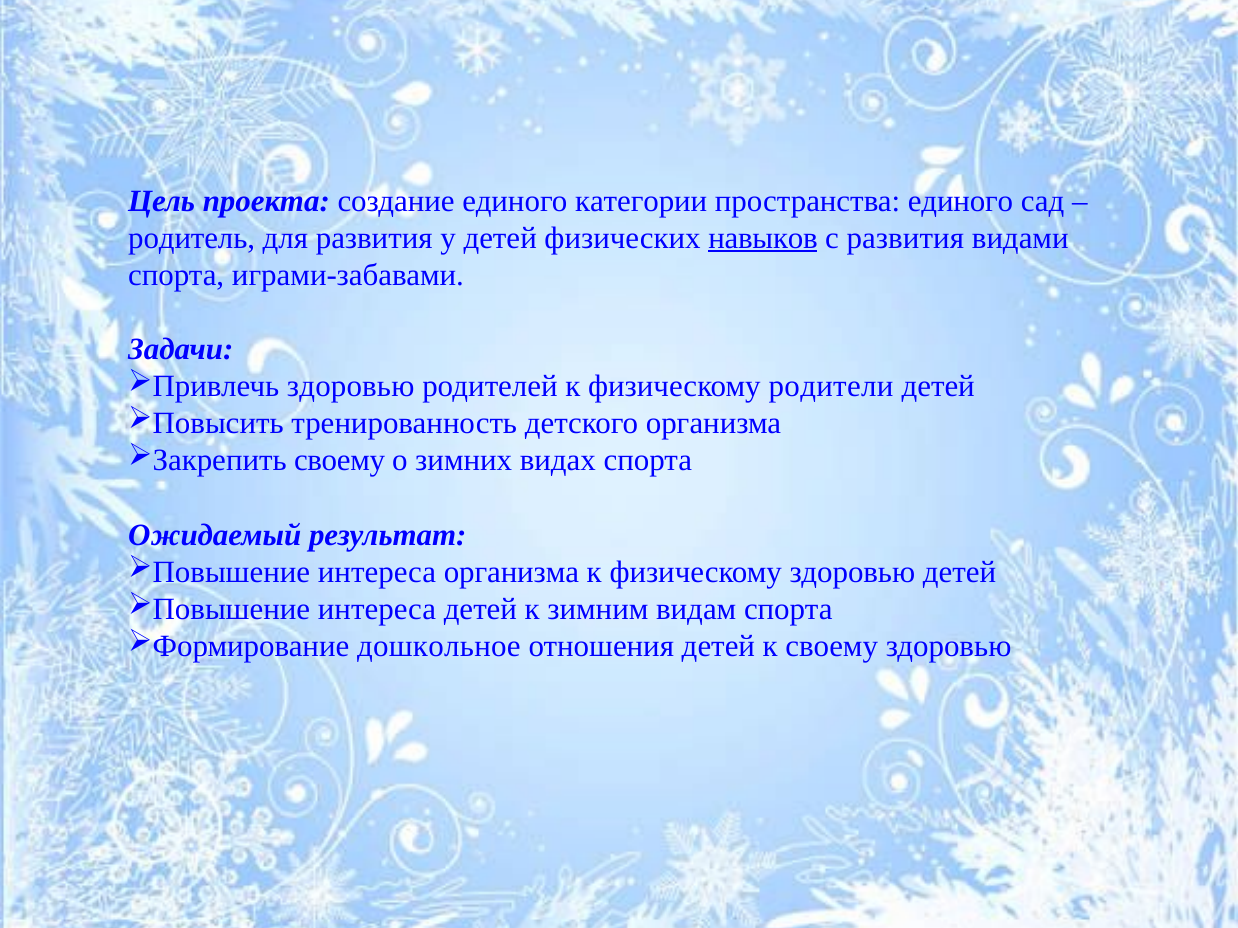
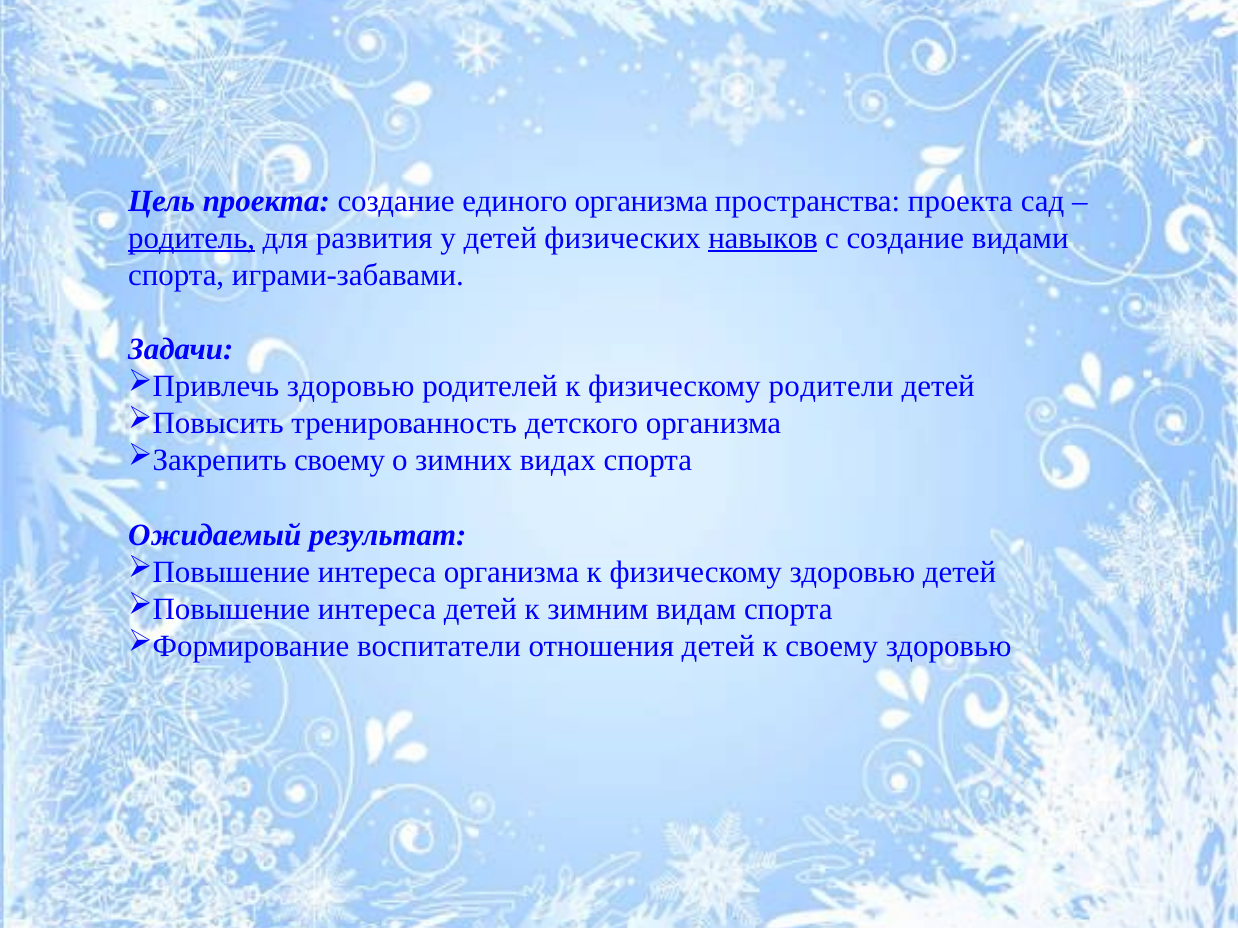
единого категории: категории -> организма
пространства единого: единого -> проекта
родитель underline: none -> present
с развития: развития -> создание
дошкольное: дошкольное -> воспитатели
